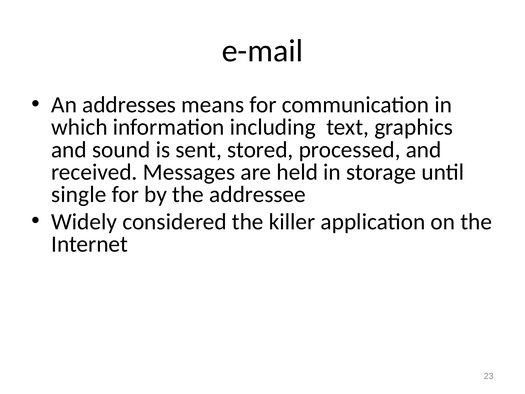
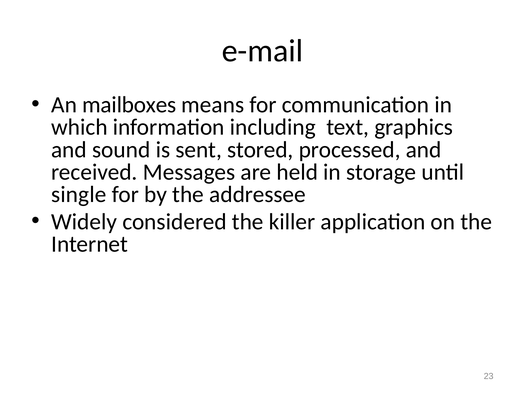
addresses: addresses -> mailboxes
